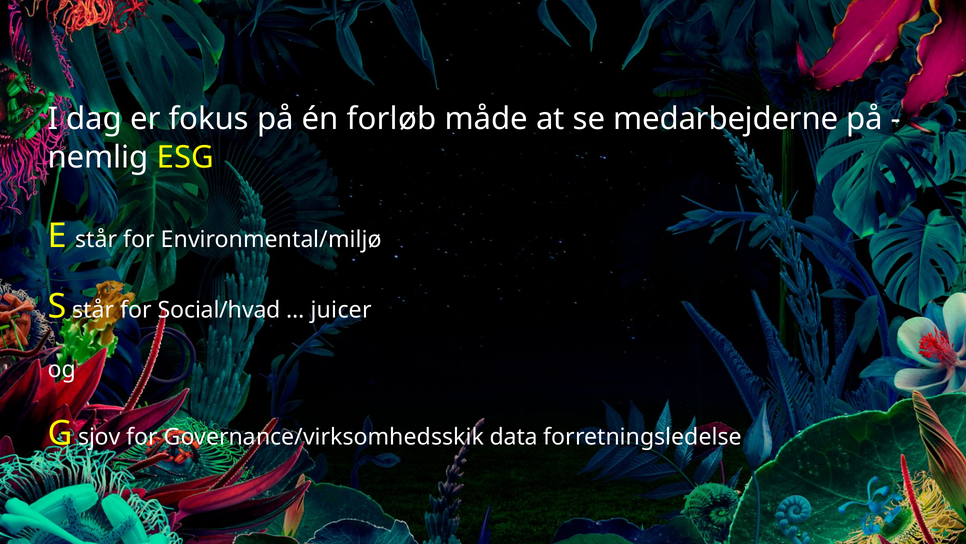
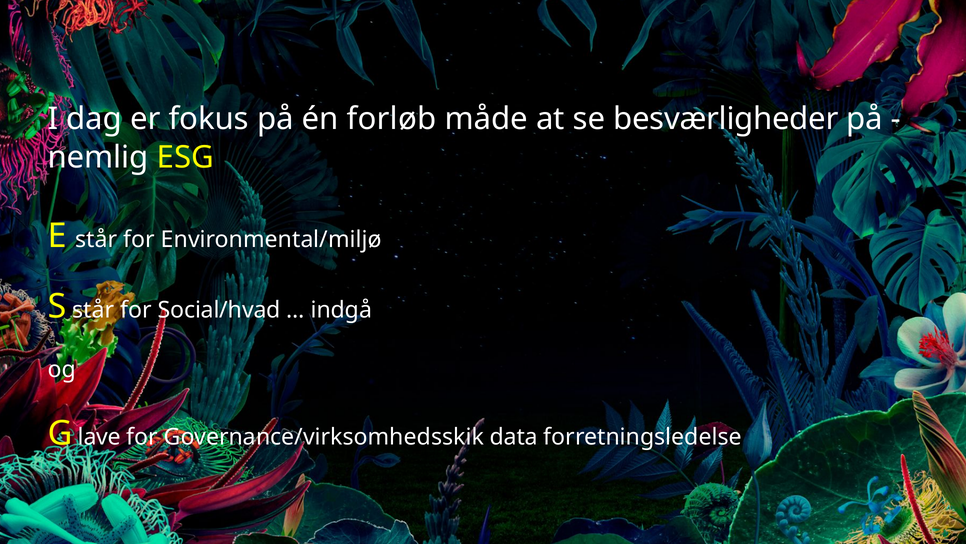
medarbejderne: medarbejderne -> besværligheder
juicer: juicer -> indgå
sjov: sjov -> lave
